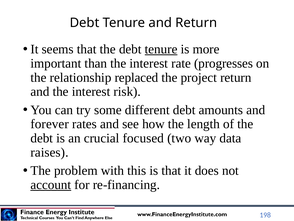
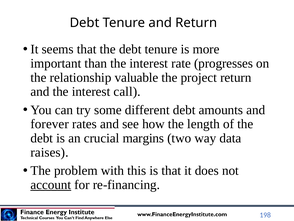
tenure at (161, 49) underline: present -> none
replaced: replaced -> valuable
risk: risk -> call
focused: focused -> margins
